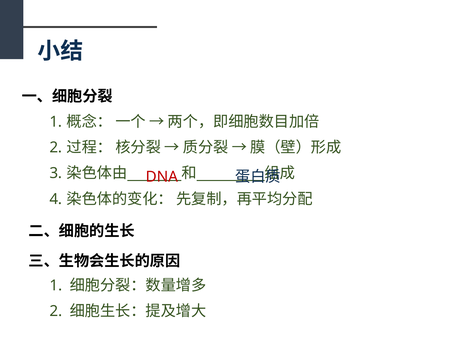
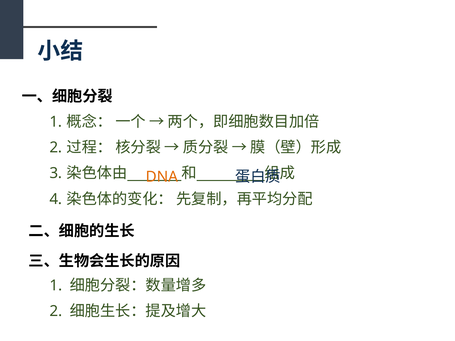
DNA colour: red -> orange
